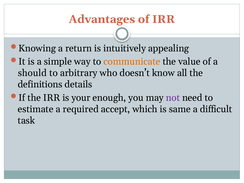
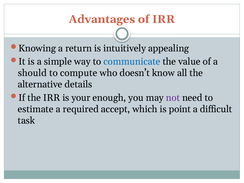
communicate colour: orange -> blue
arbitrary: arbitrary -> compute
definitions: definitions -> alternative
same: same -> point
